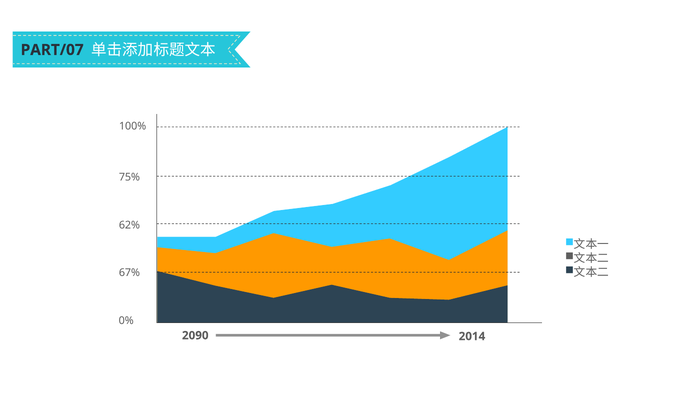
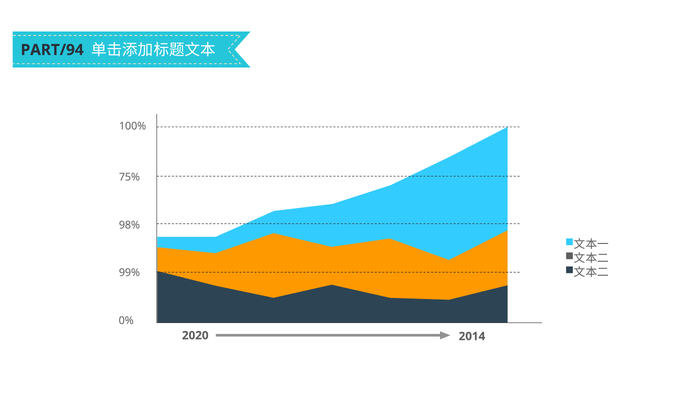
PART/07: PART/07 -> PART/94
62%: 62% -> 98%
67%: 67% -> 99%
2090: 2090 -> 2020
